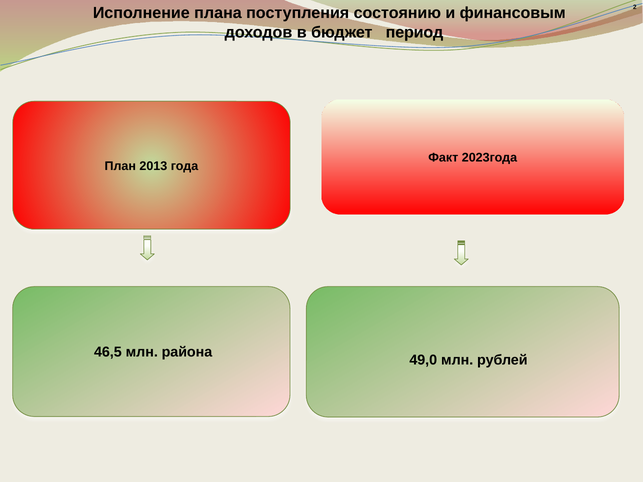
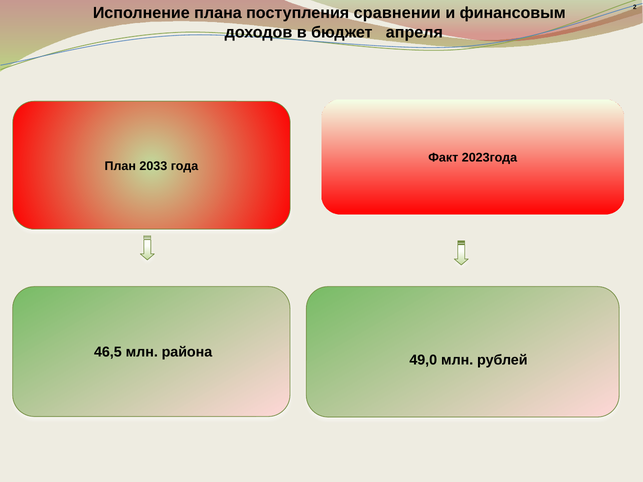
состоянию: состоянию -> сравнении
период: период -> апреля
2013: 2013 -> 2033
